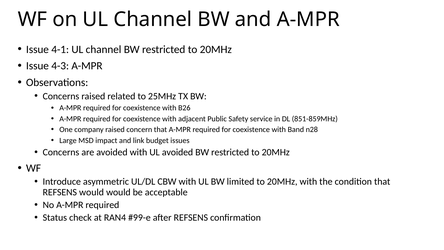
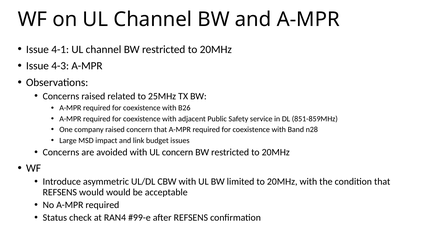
UL avoided: avoided -> concern
